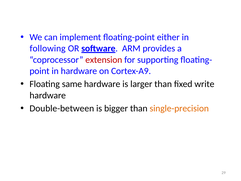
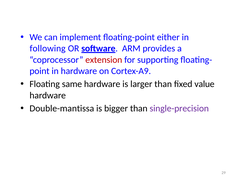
write: write -> value
Double-between: Double-between -> Double-mantissa
single-precision colour: orange -> purple
